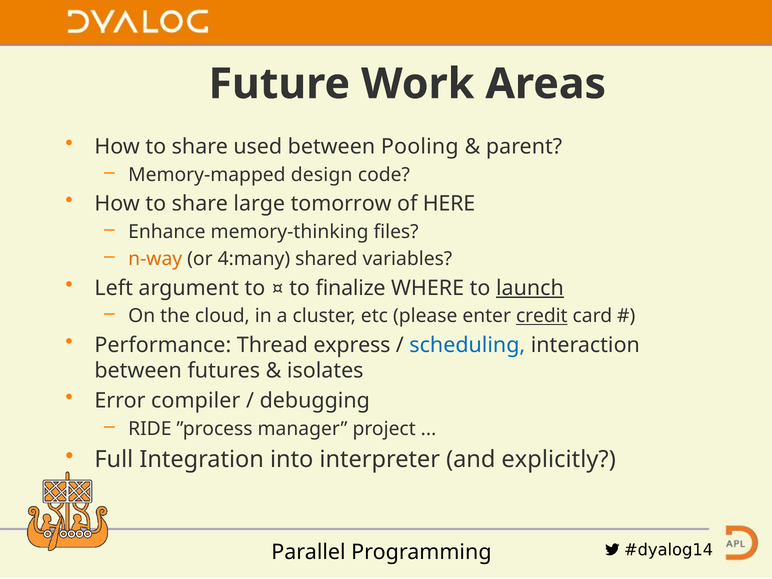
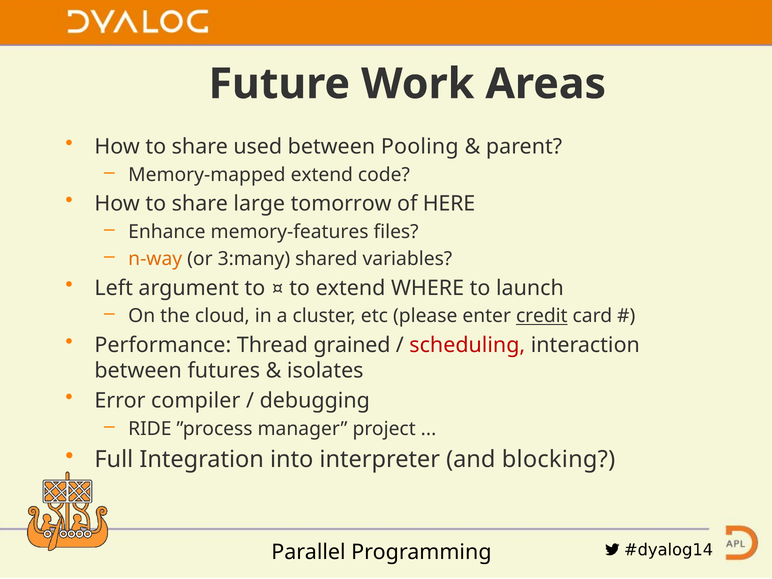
Memory-mapped design: design -> extend
memory-thinking: memory-thinking -> memory-features
4:many: 4:many -> 3:many
to finalize: finalize -> extend
launch underline: present -> none
express: express -> grained
scheduling colour: blue -> red
explicitly: explicitly -> blocking
